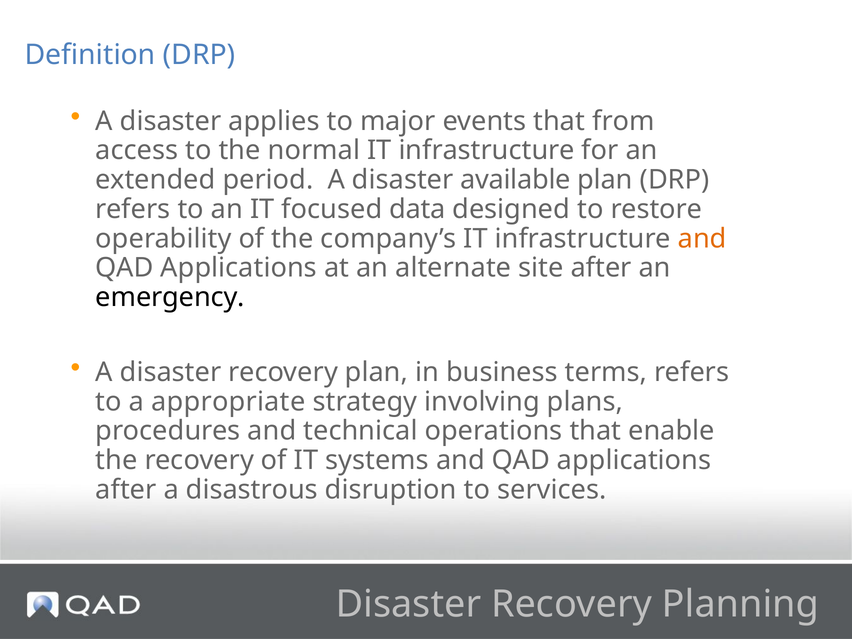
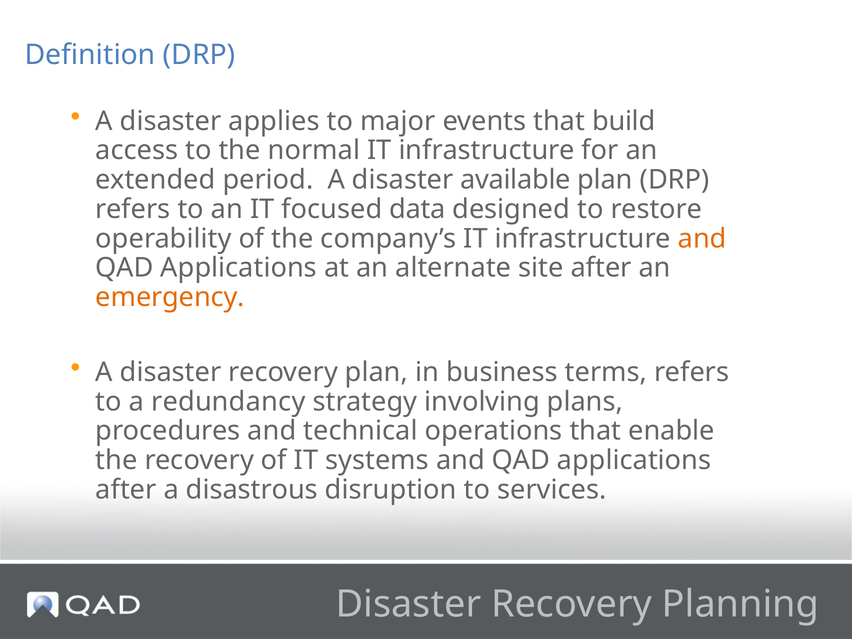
from: from -> build
emergency colour: black -> orange
appropriate: appropriate -> redundancy
